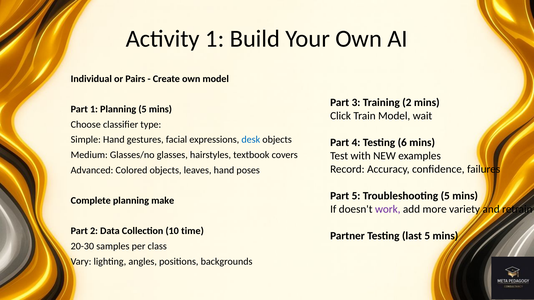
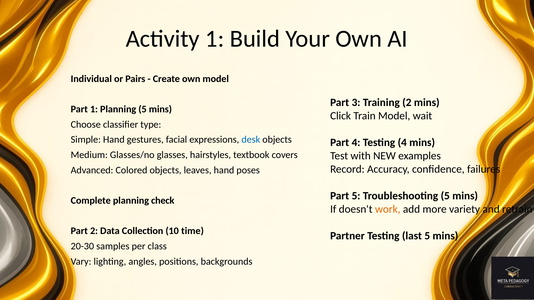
Testing 6: 6 -> 4
make: make -> check
work colour: purple -> orange
